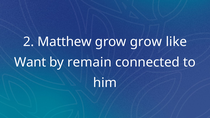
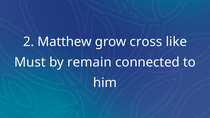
grow grow: grow -> cross
Want: Want -> Must
